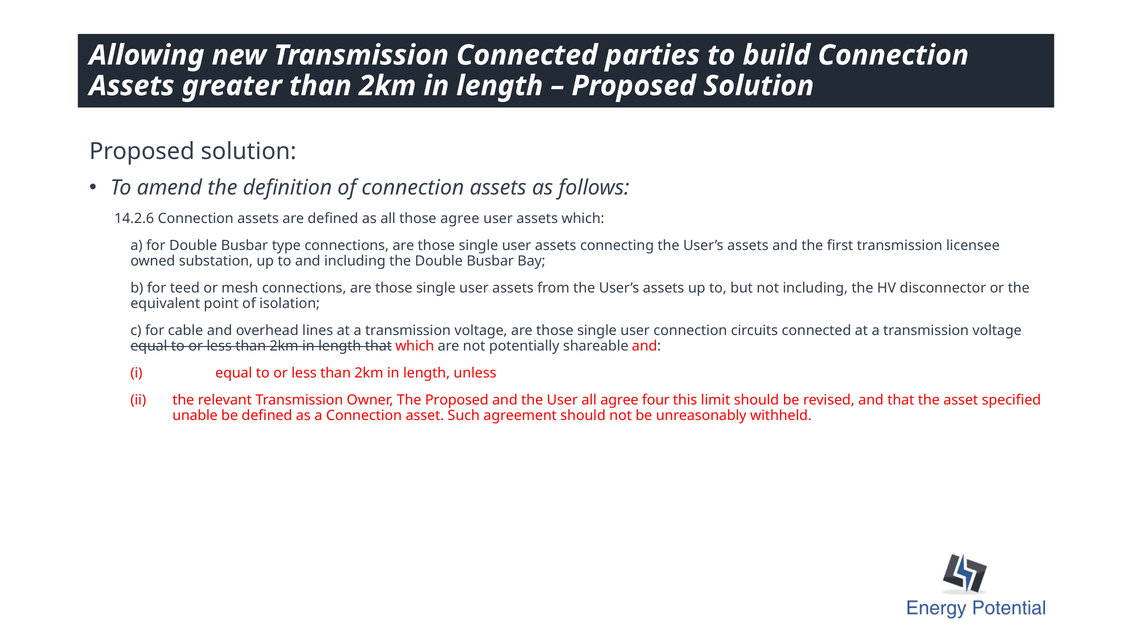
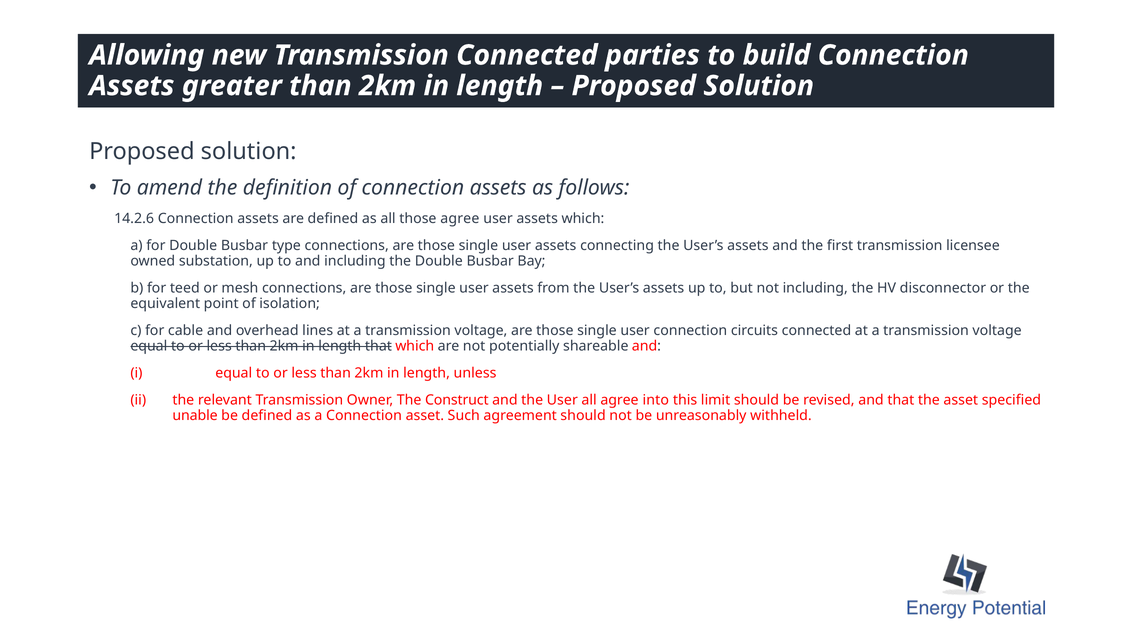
The Proposed: Proposed -> Construct
four: four -> into
